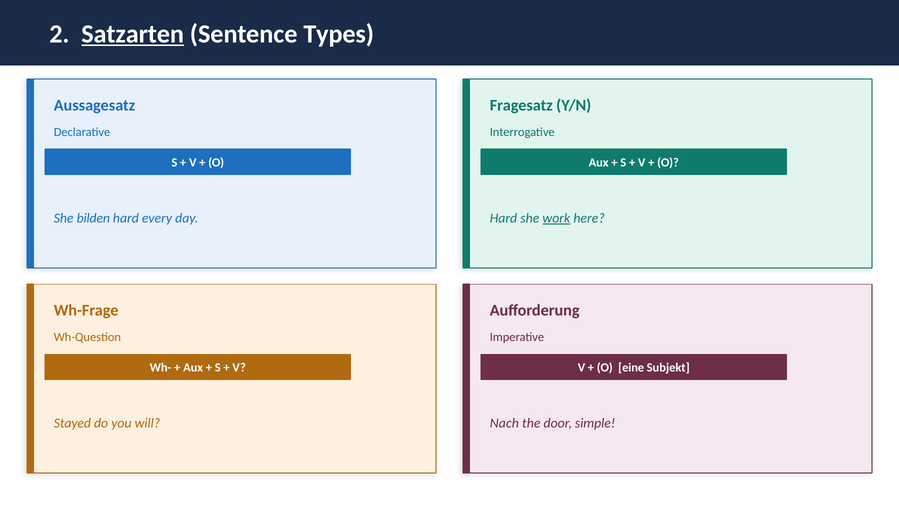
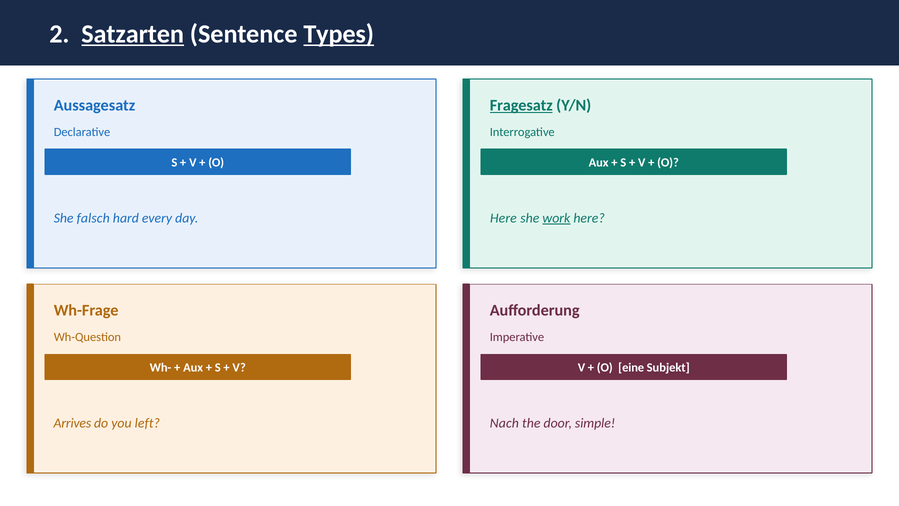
Types underline: none -> present
Fragesatz underline: none -> present
bilden: bilden -> falsch
Hard at (503, 218): Hard -> Here
Stayed: Stayed -> Arrives
will: will -> left
